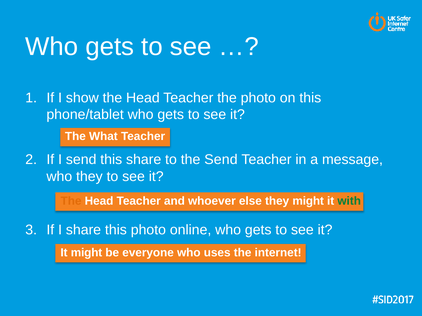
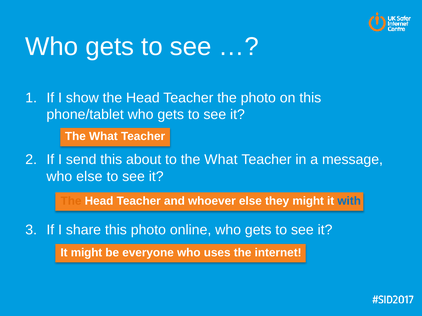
this share: share -> about
to the Send: Send -> What
who they: they -> else
with colour: green -> blue
